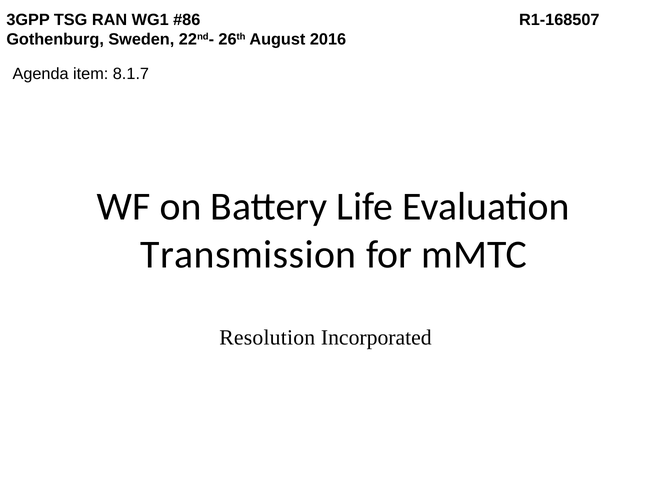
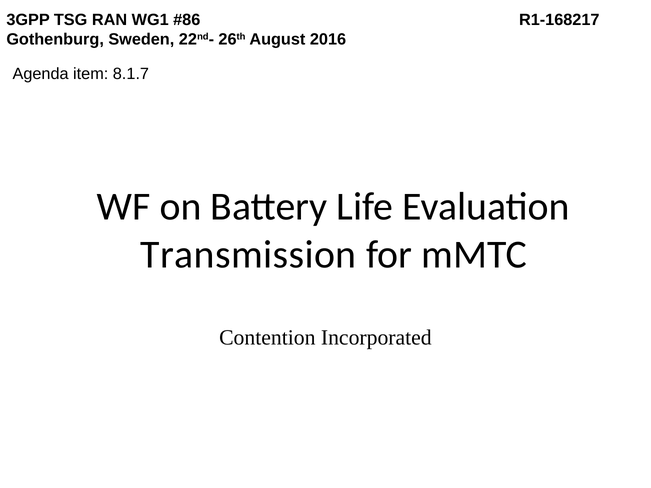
R1-168507: R1-168507 -> R1-168217
Resolution: Resolution -> Contention
